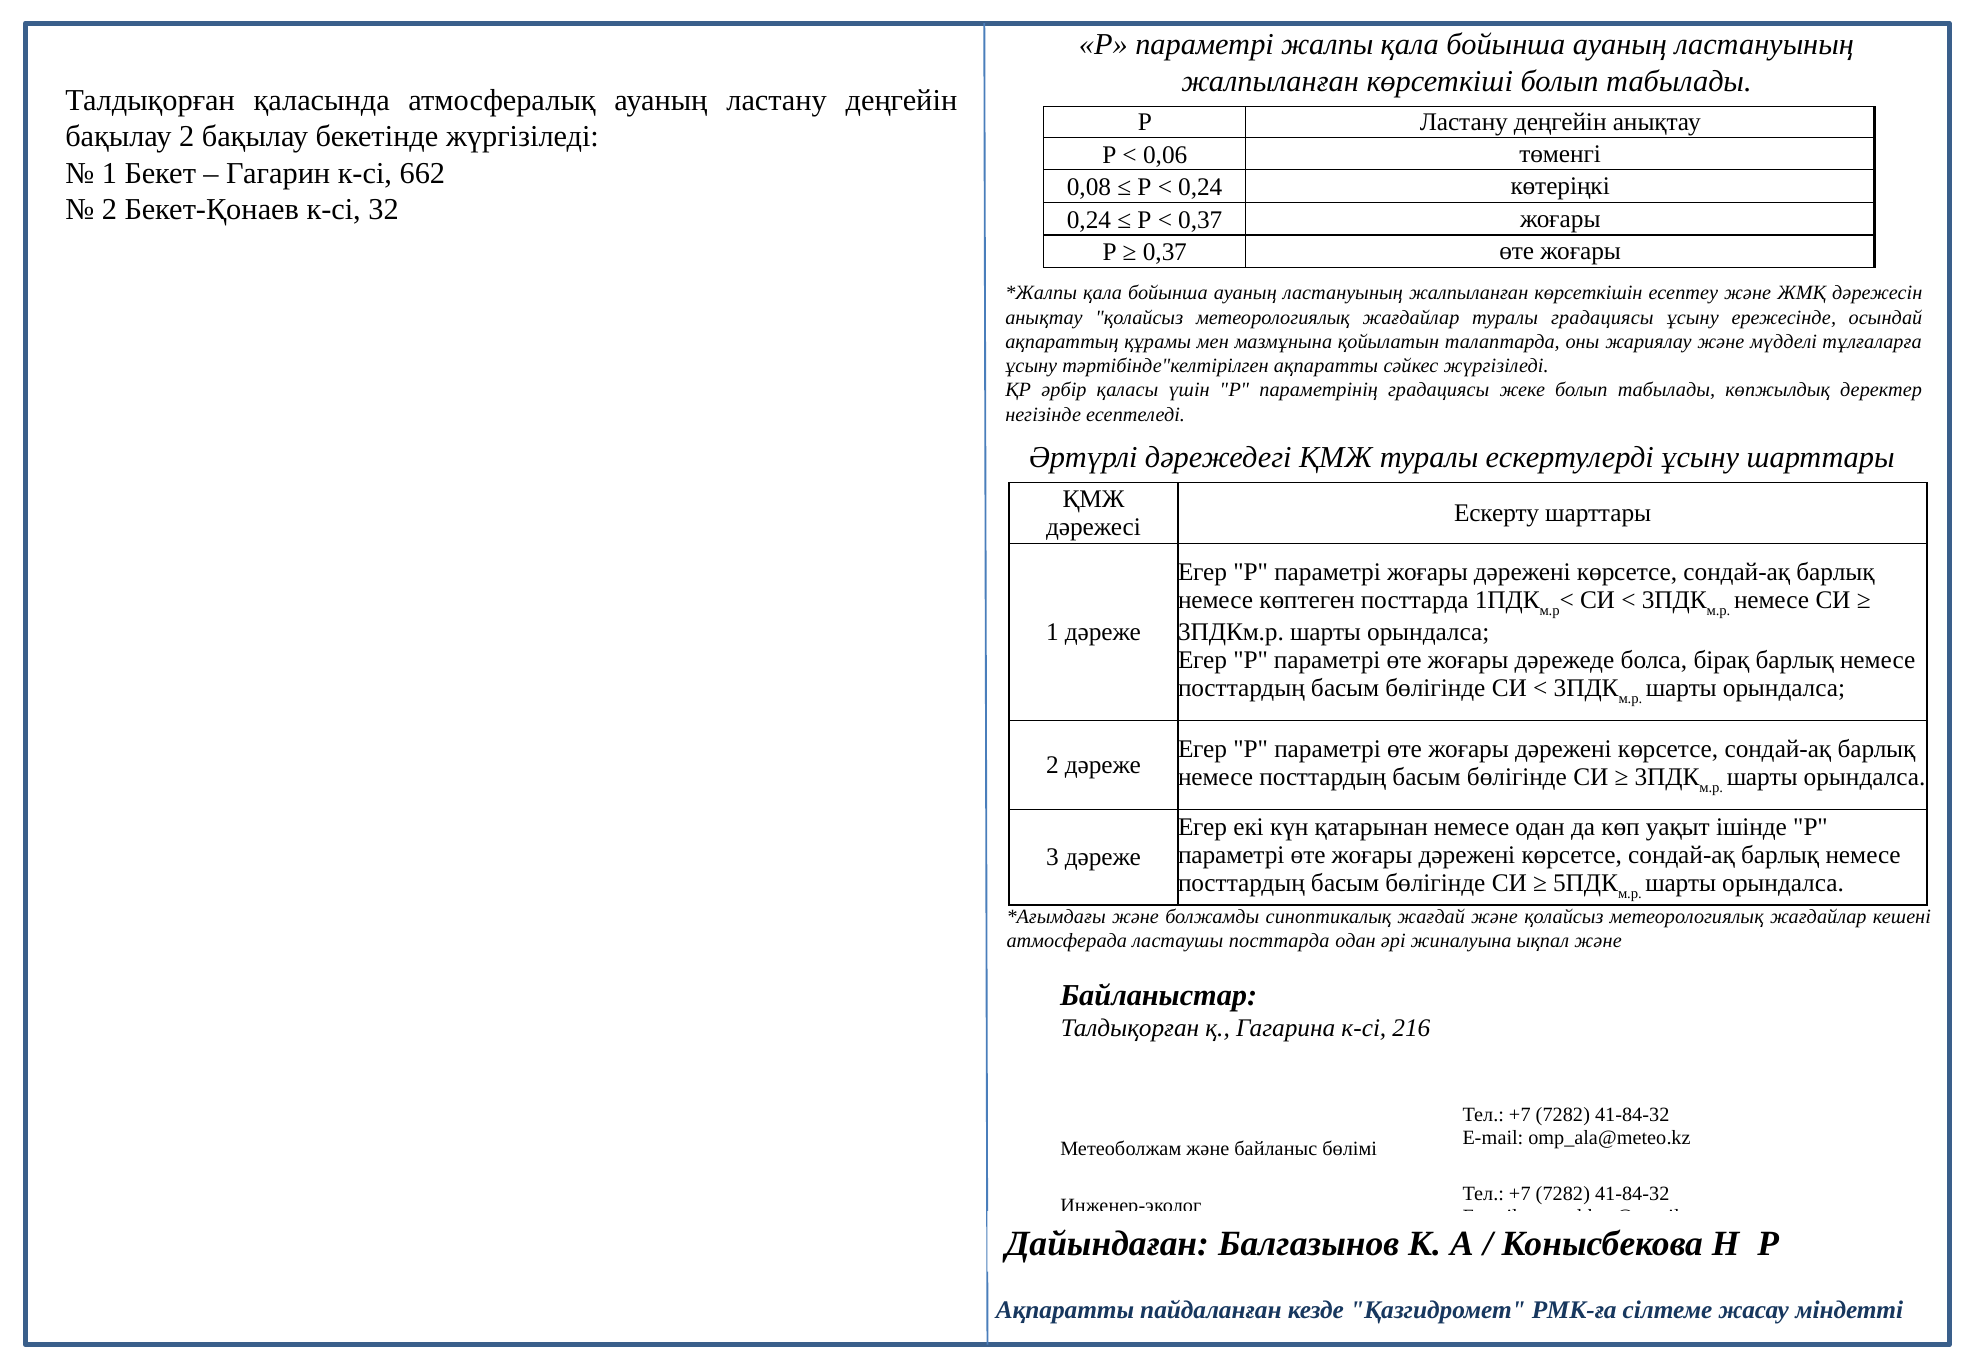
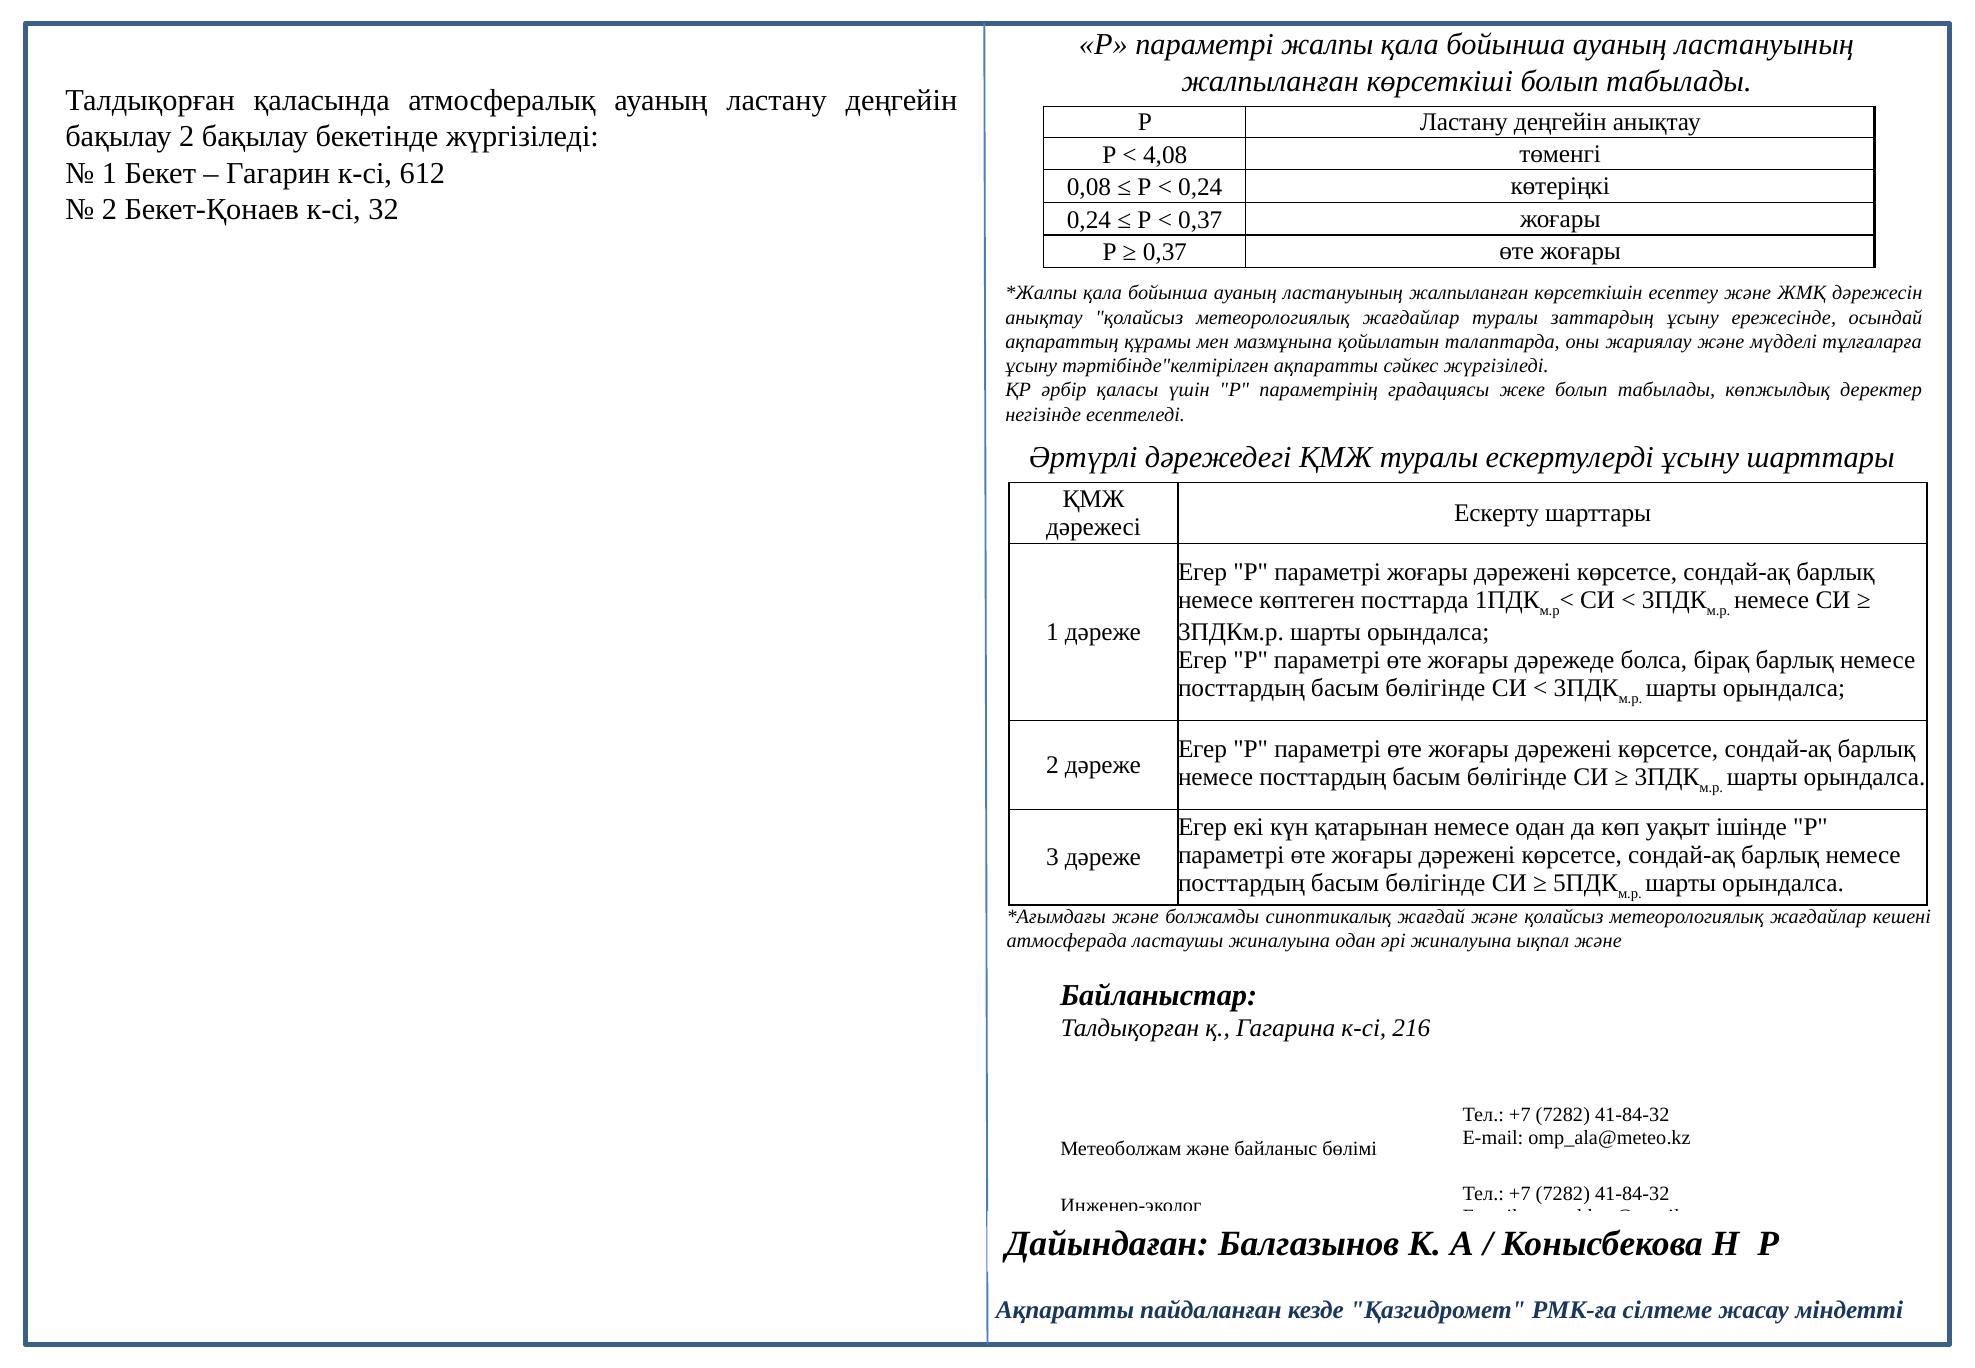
0,06: 0,06 -> 4,08
662: 662 -> 612
туралы градациясы: градациясы -> заттардың
ластаушы посттарда: посттарда -> жиналуына
